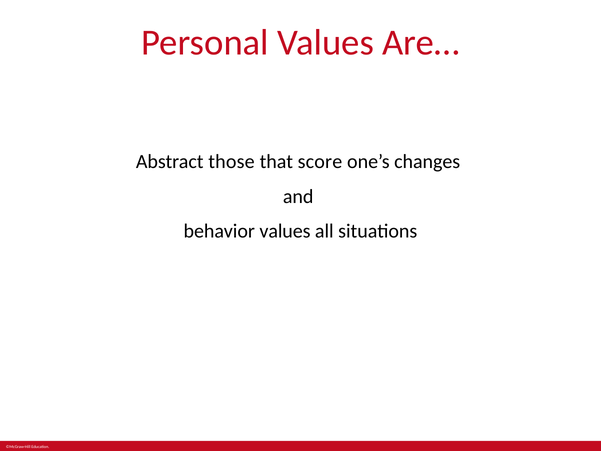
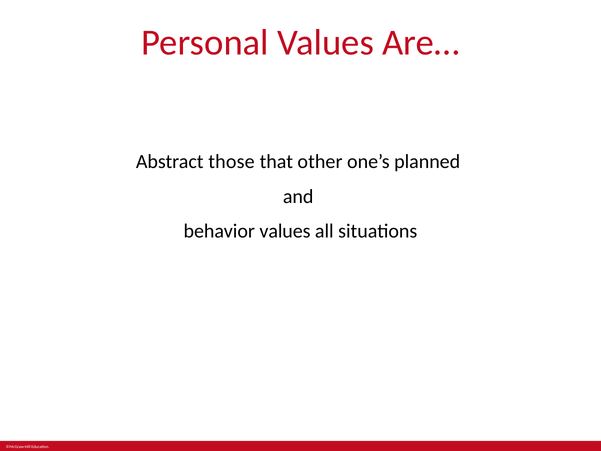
score: score -> other
changes: changes -> planned
